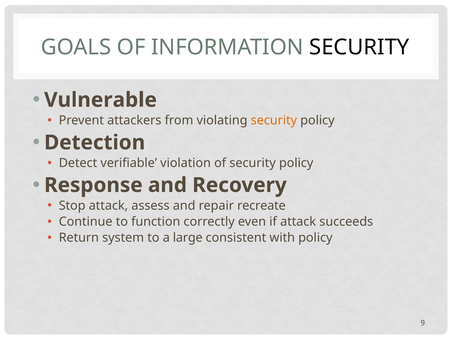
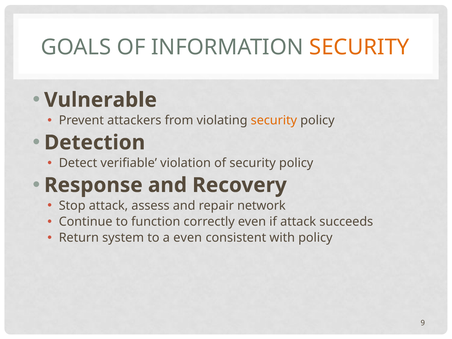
SECURITY at (359, 47) colour: black -> orange
recreate: recreate -> network
a large: large -> even
